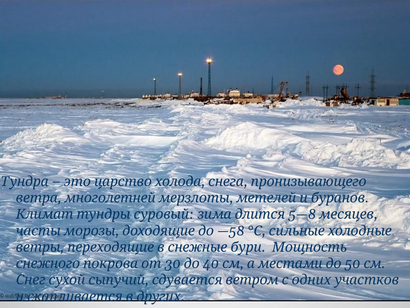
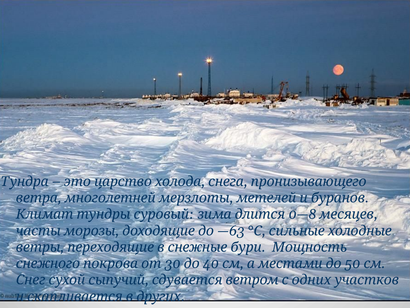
5—8: 5—8 -> 0—8
—58: —58 -> —63
